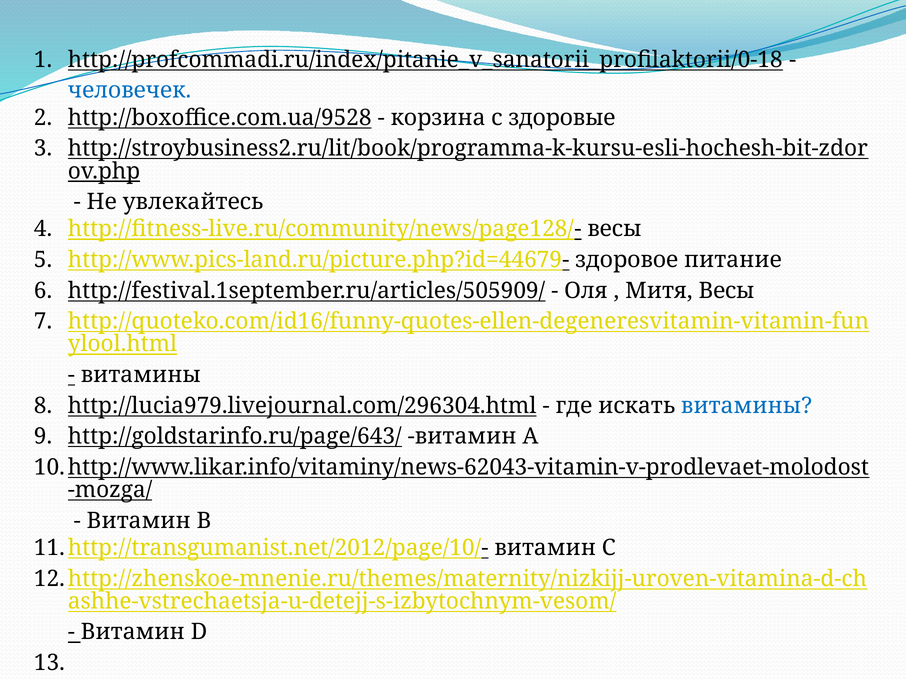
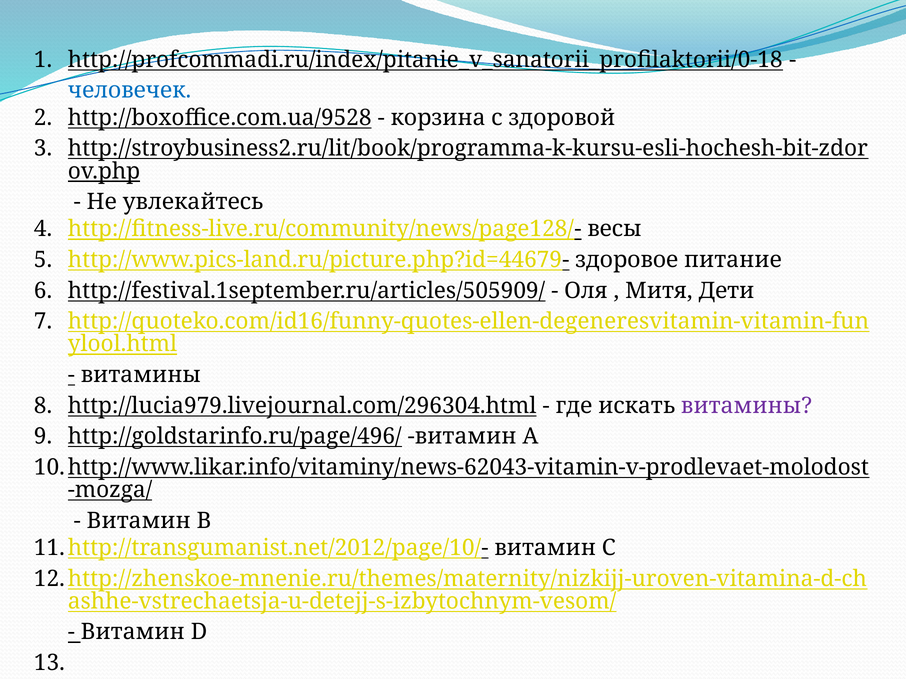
здоровые: здоровые -> здоровой
Митя Весы: Весы -> Дети
витамины at (746, 406) colour: blue -> purple
http://goldstarinfo.ru/page/643/: http://goldstarinfo.ru/page/643/ -> http://goldstarinfo.ru/page/496/
